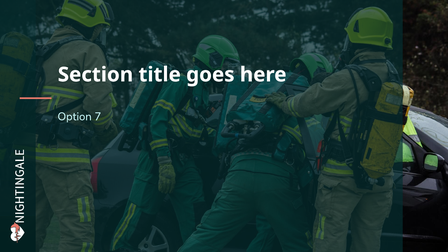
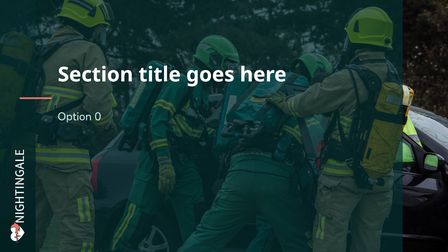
7: 7 -> 0
